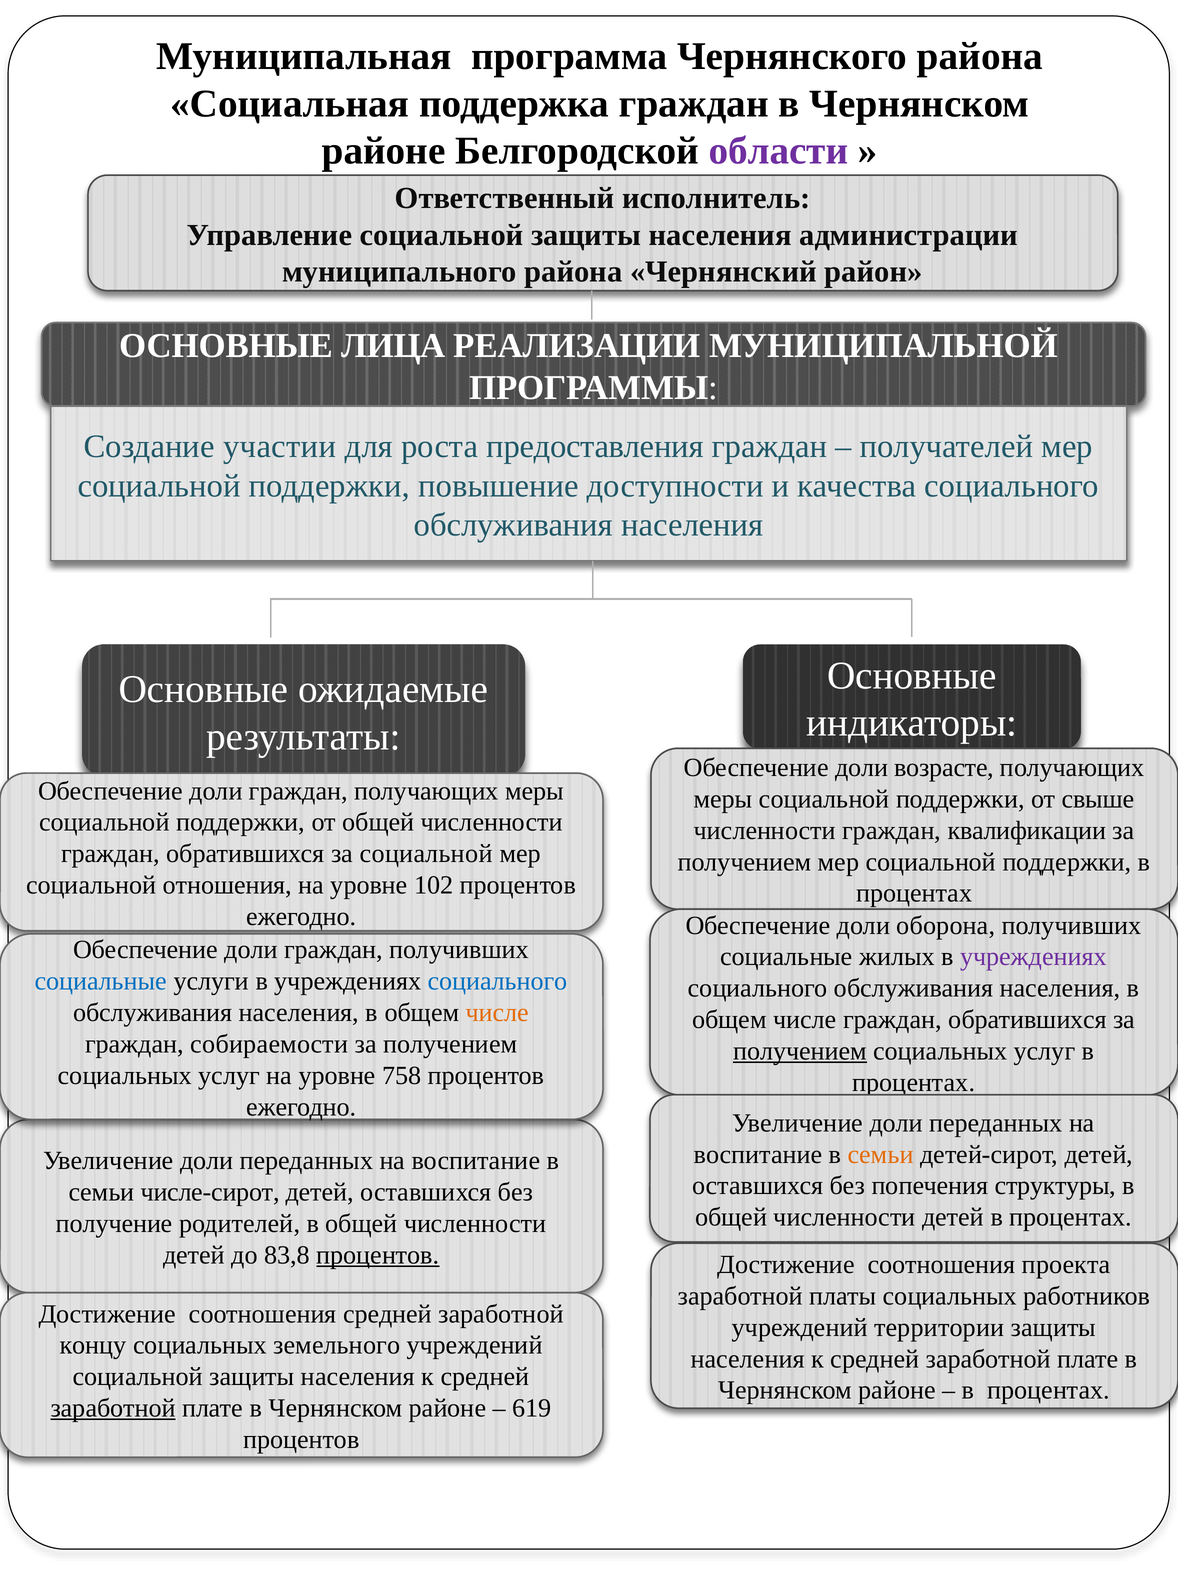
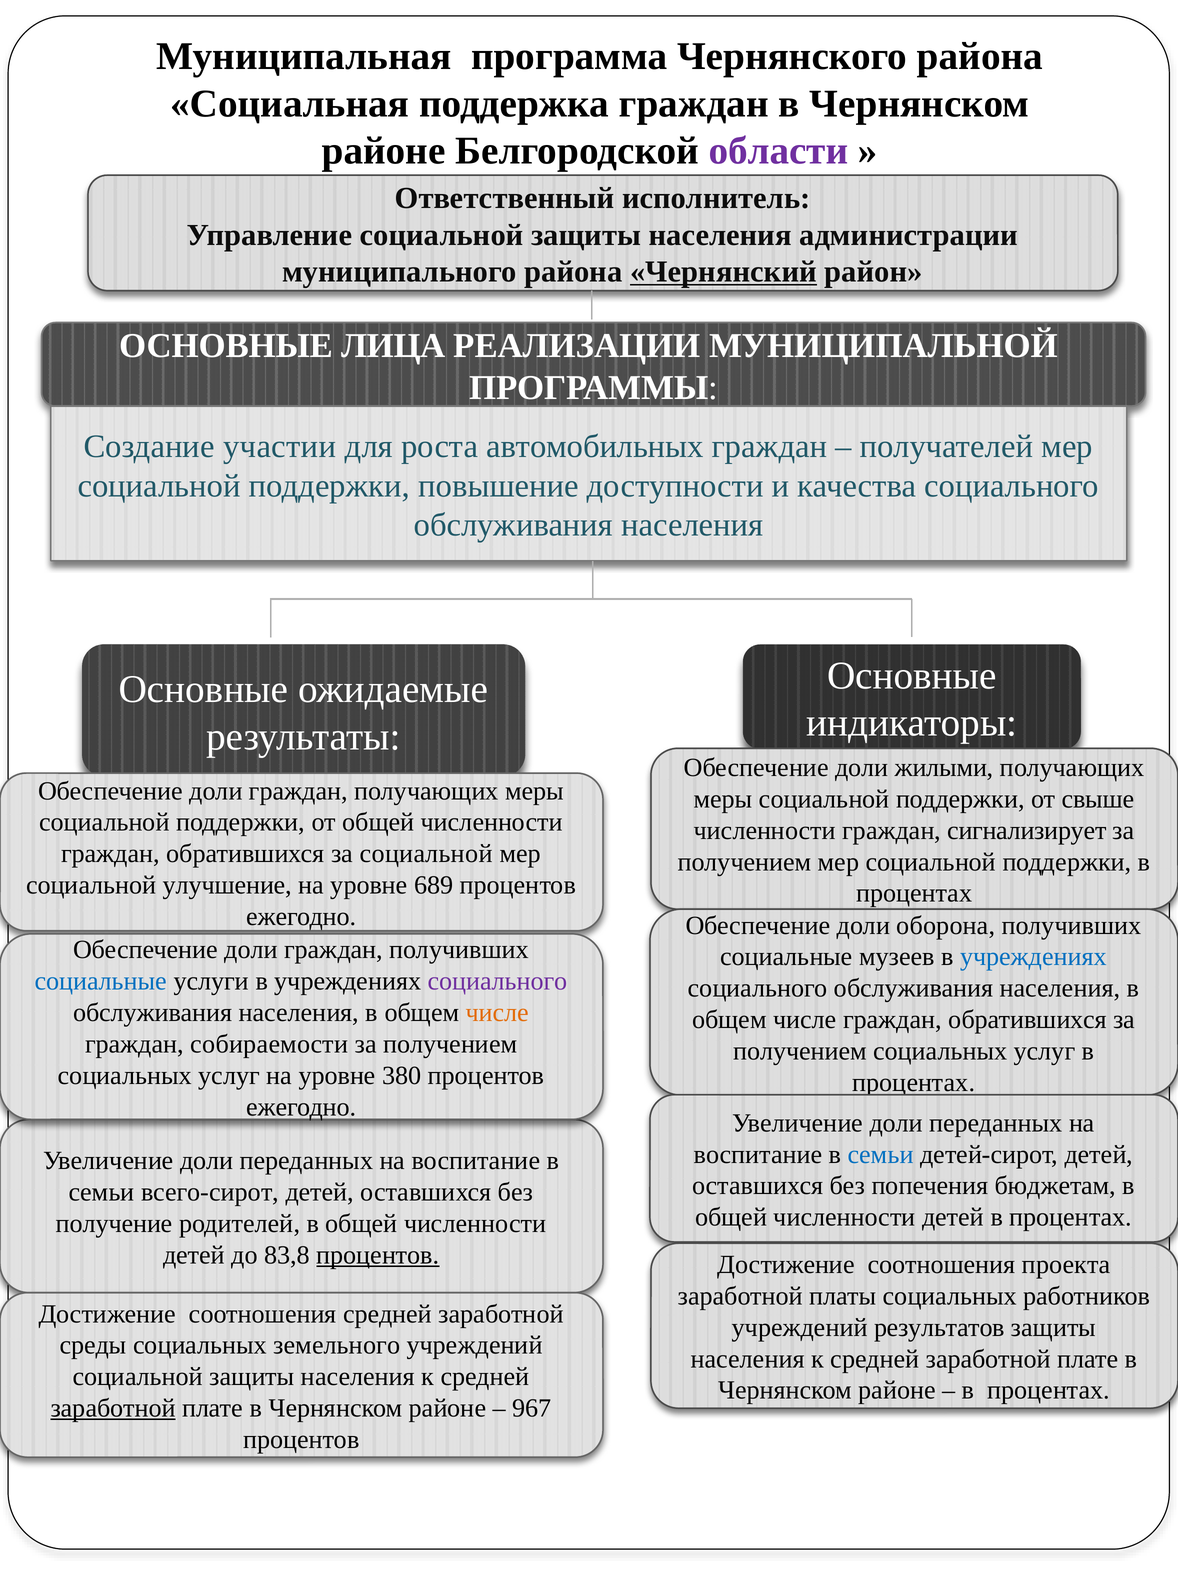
Чернянский underline: none -> present
предоставления: предоставления -> автомобильных
возрасте: возрасте -> жилыми
квалификации: квалификации -> сигнализирует
отношения: отношения -> улучшение
102: 102 -> 689
жилых: жилых -> музеев
учреждениях at (1033, 957) colour: purple -> blue
социального at (498, 981) colour: blue -> purple
получением at (800, 1051) underline: present -> none
758: 758 -> 380
семьи at (881, 1154) colour: orange -> blue
структуры: структуры -> бюджетам
числе-сирот: числе-сирот -> всего-сирот
территории: территории -> результатов
концу: концу -> среды
619: 619 -> 967
